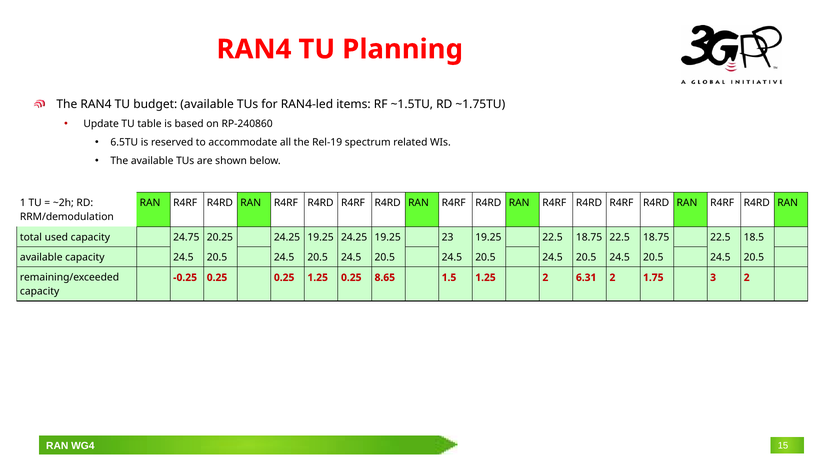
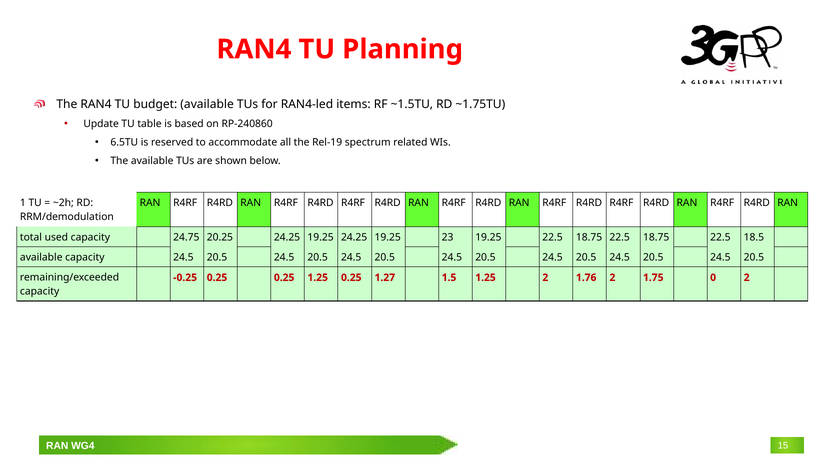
8.65: 8.65 -> 1.27
6.31: 6.31 -> 1.76
3: 3 -> 0
